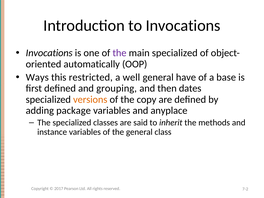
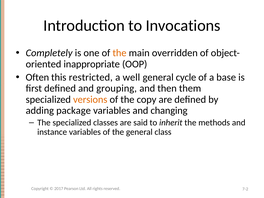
Invocations at (49, 53): Invocations -> Completely
the at (120, 53) colour: purple -> orange
main specialized: specialized -> overridden
automatically: automatically -> inappropriate
Ways: Ways -> Often
have: have -> cycle
dates: dates -> them
anyplace: anyplace -> changing
